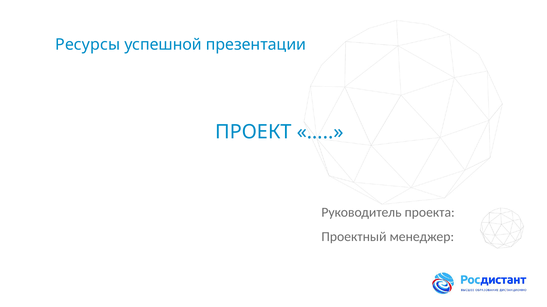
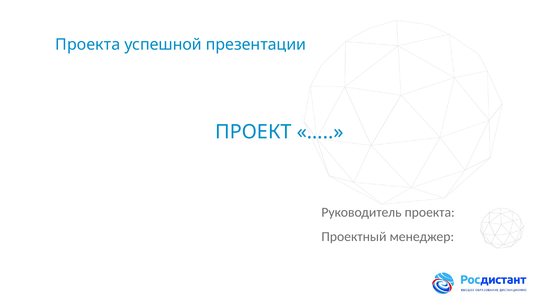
Ресурсы at (88, 45): Ресурсы -> Проекта
